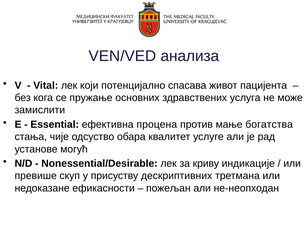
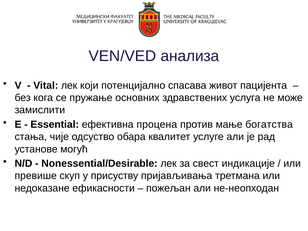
криву: криву -> свест
дескриптивних: дескриптивних -> пријављивања
